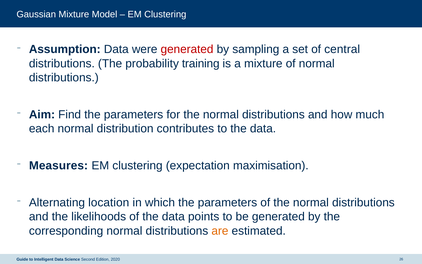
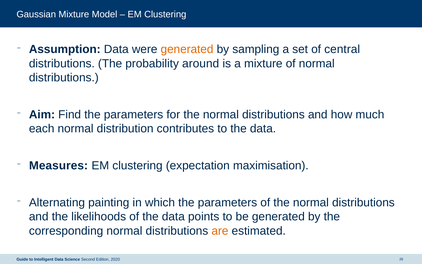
generated at (187, 49) colour: red -> orange
training: training -> around
location: location -> painting
